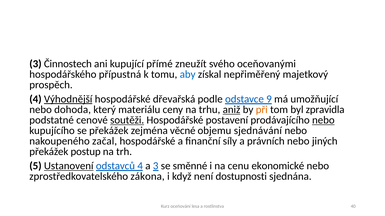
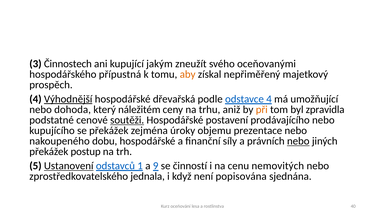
přímé: přímé -> jakým
aby colour: blue -> orange
odstavce 9: 9 -> 4
materiálu: materiálu -> náležitém
aniž underline: present -> none
nebo at (323, 120) underline: present -> none
věcné: věcné -> úroky
sjednávání: sjednávání -> prezentace
začal: začal -> dobu
nebo at (298, 141) underline: none -> present
odstavců 4: 4 -> 1
a 3: 3 -> 9
směnné: směnné -> činností
ekonomické: ekonomické -> nemovitých
zákona: zákona -> jednala
dostupnosti: dostupnosti -> popisována
